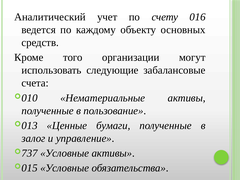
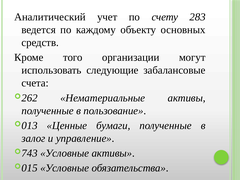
016: 016 -> 283
010: 010 -> 262
737: 737 -> 743
